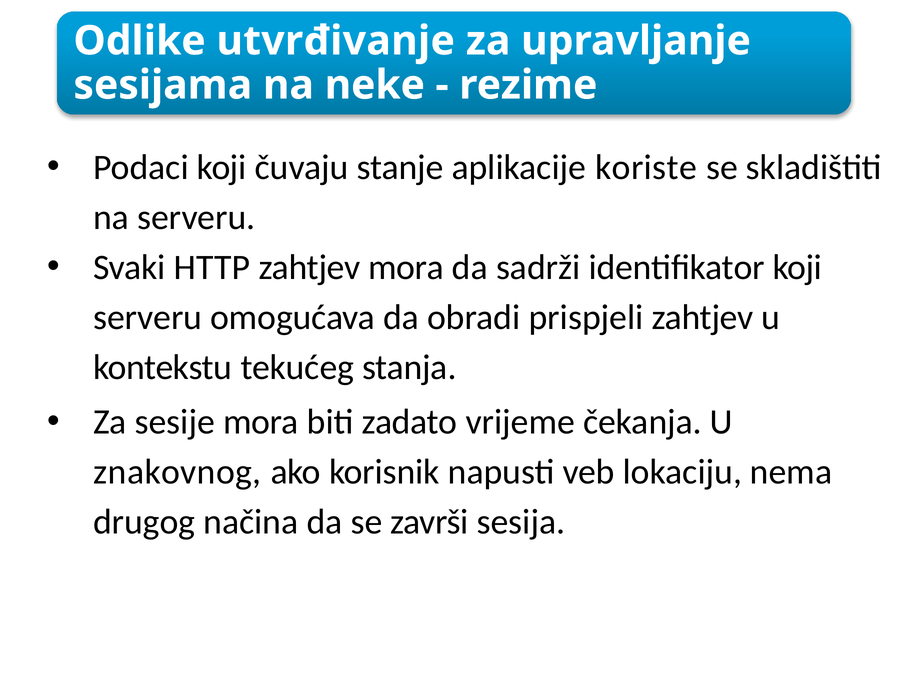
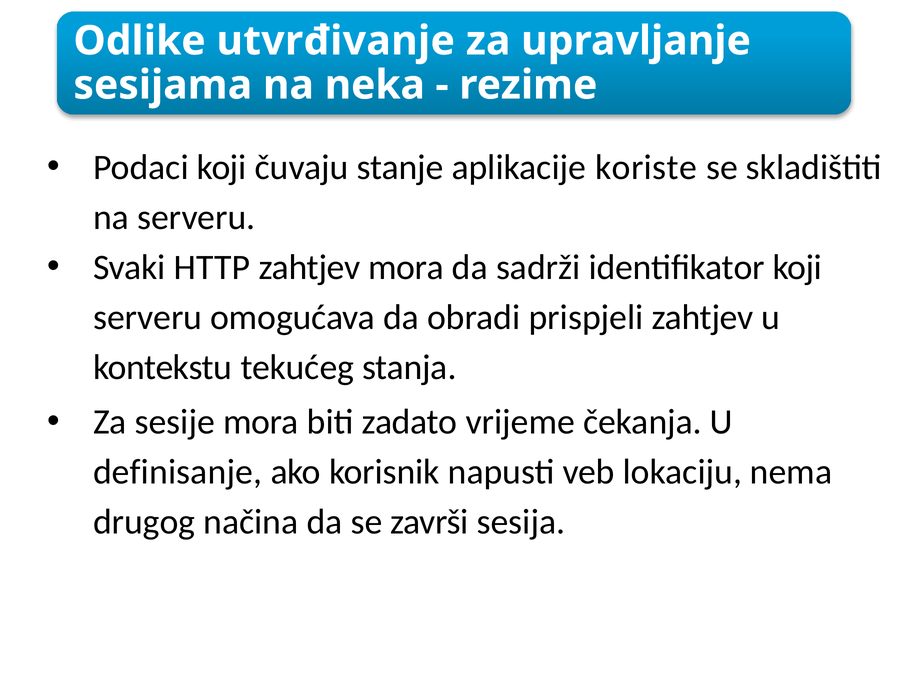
neke: neke -> neka
znakovnog: znakovnog -> definisanje
